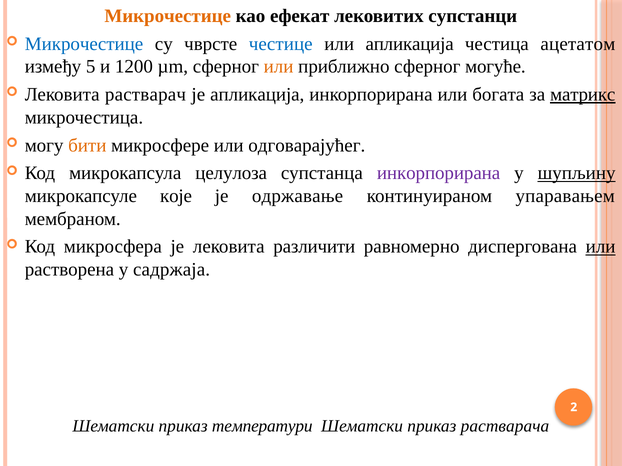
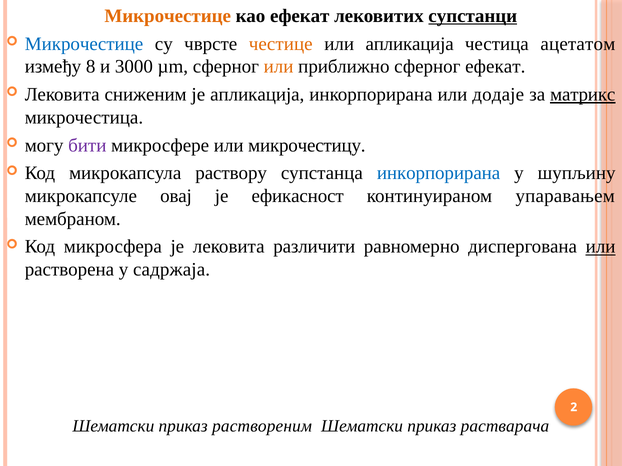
супстанци underline: none -> present
честице colour: blue -> orange
5: 5 -> 8
1200: 1200 -> 3000
сферног могуће: могуће -> ефекат
растварач: растварач -> сниженим
богата: богата -> додаје
бити colour: orange -> purple
одговарајућег: одговарајућег -> микрочестицу
целулоза: целулоза -> раствору
инкорпорирана at (439, 173) colour: purple -> blue
шупљину underline: present -> none
које: које -> овај
одржавање: одржавање -> ефикасност
температури: температури -> раствореним
